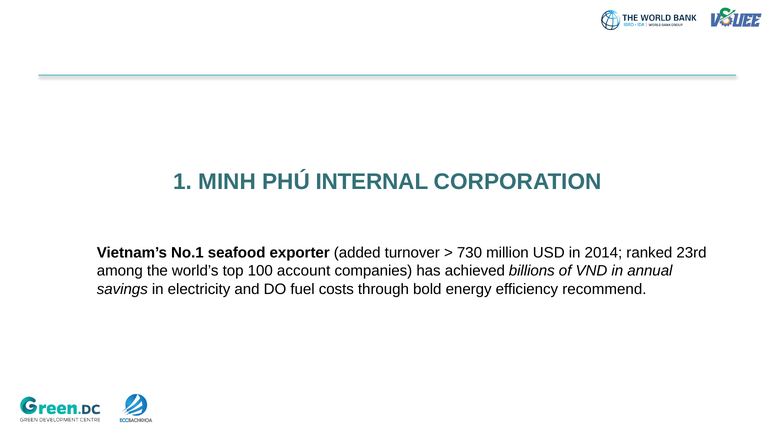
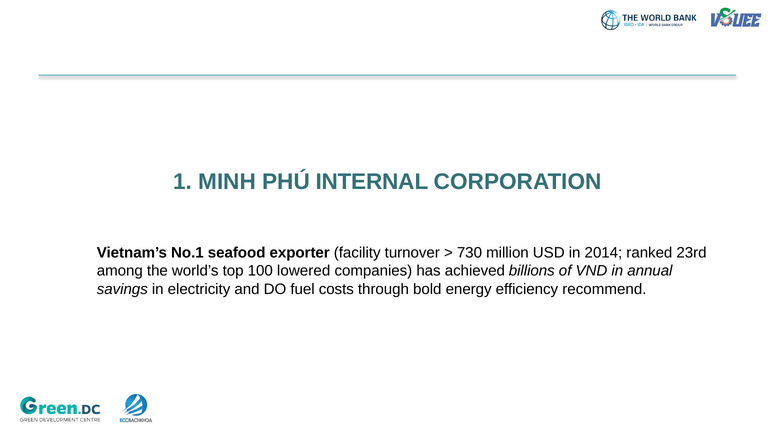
added: added -> facility
account: account -> lowered
